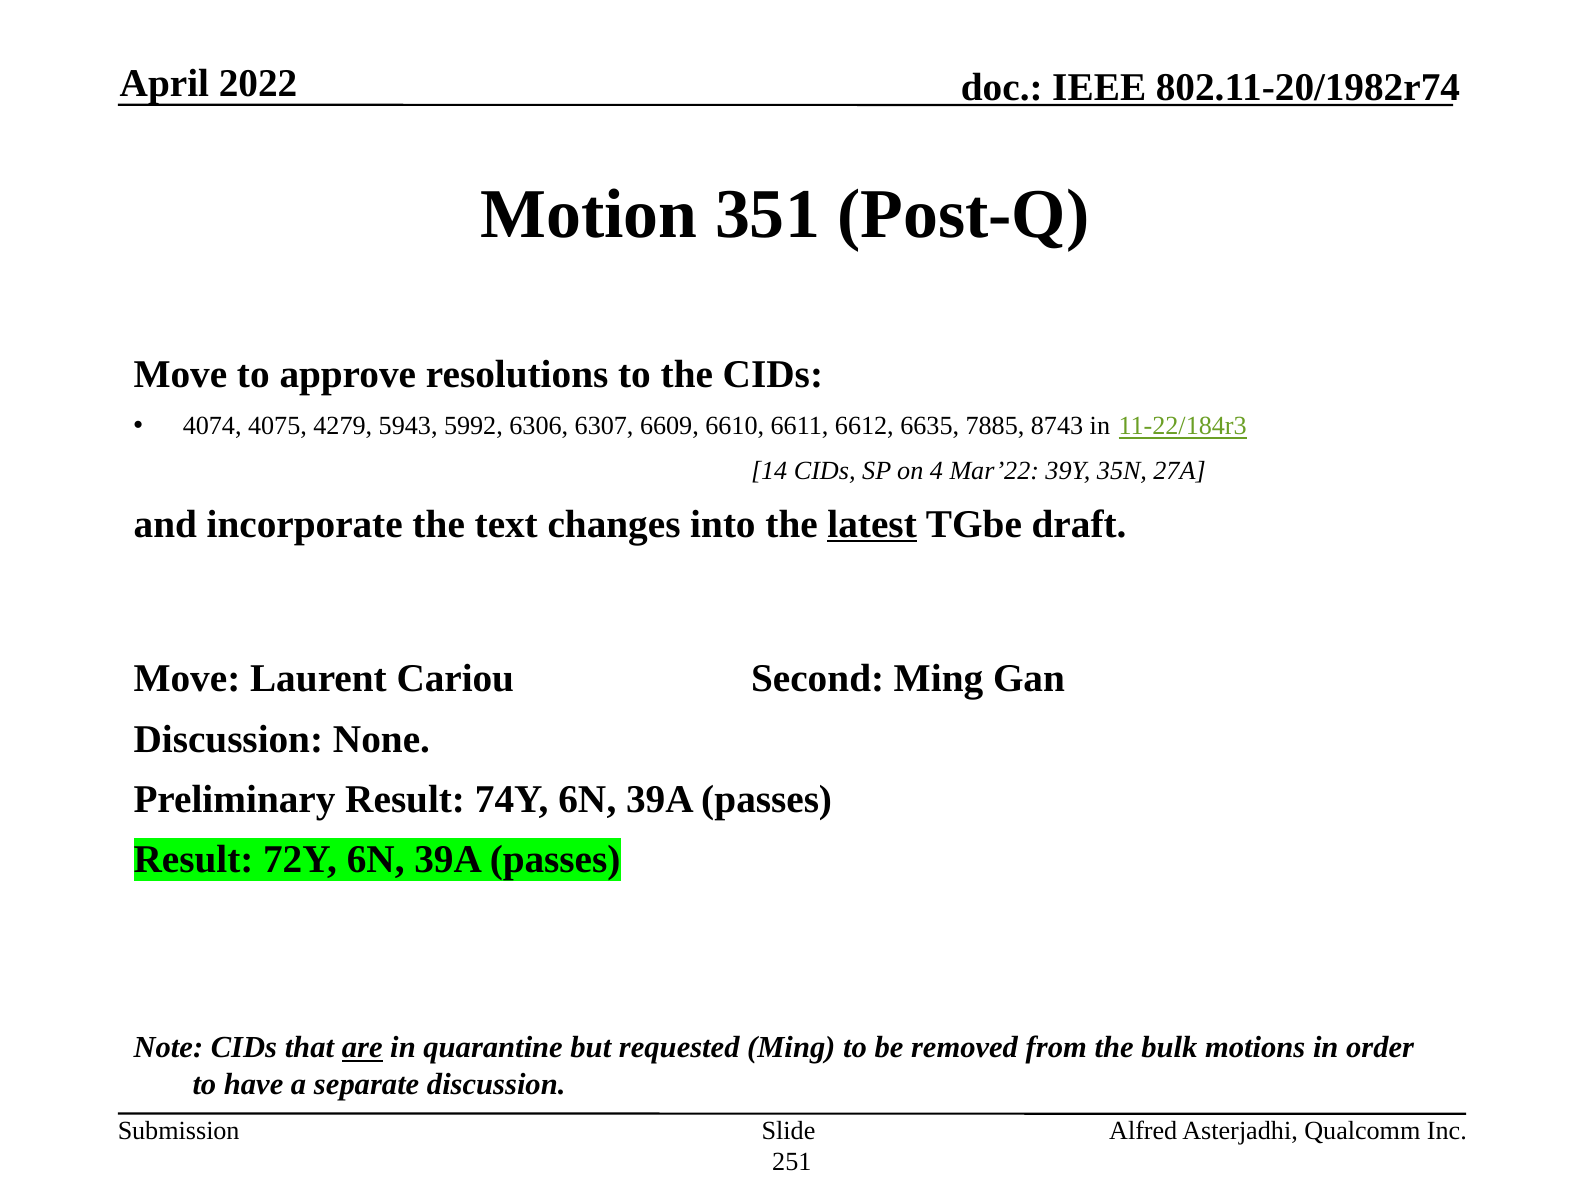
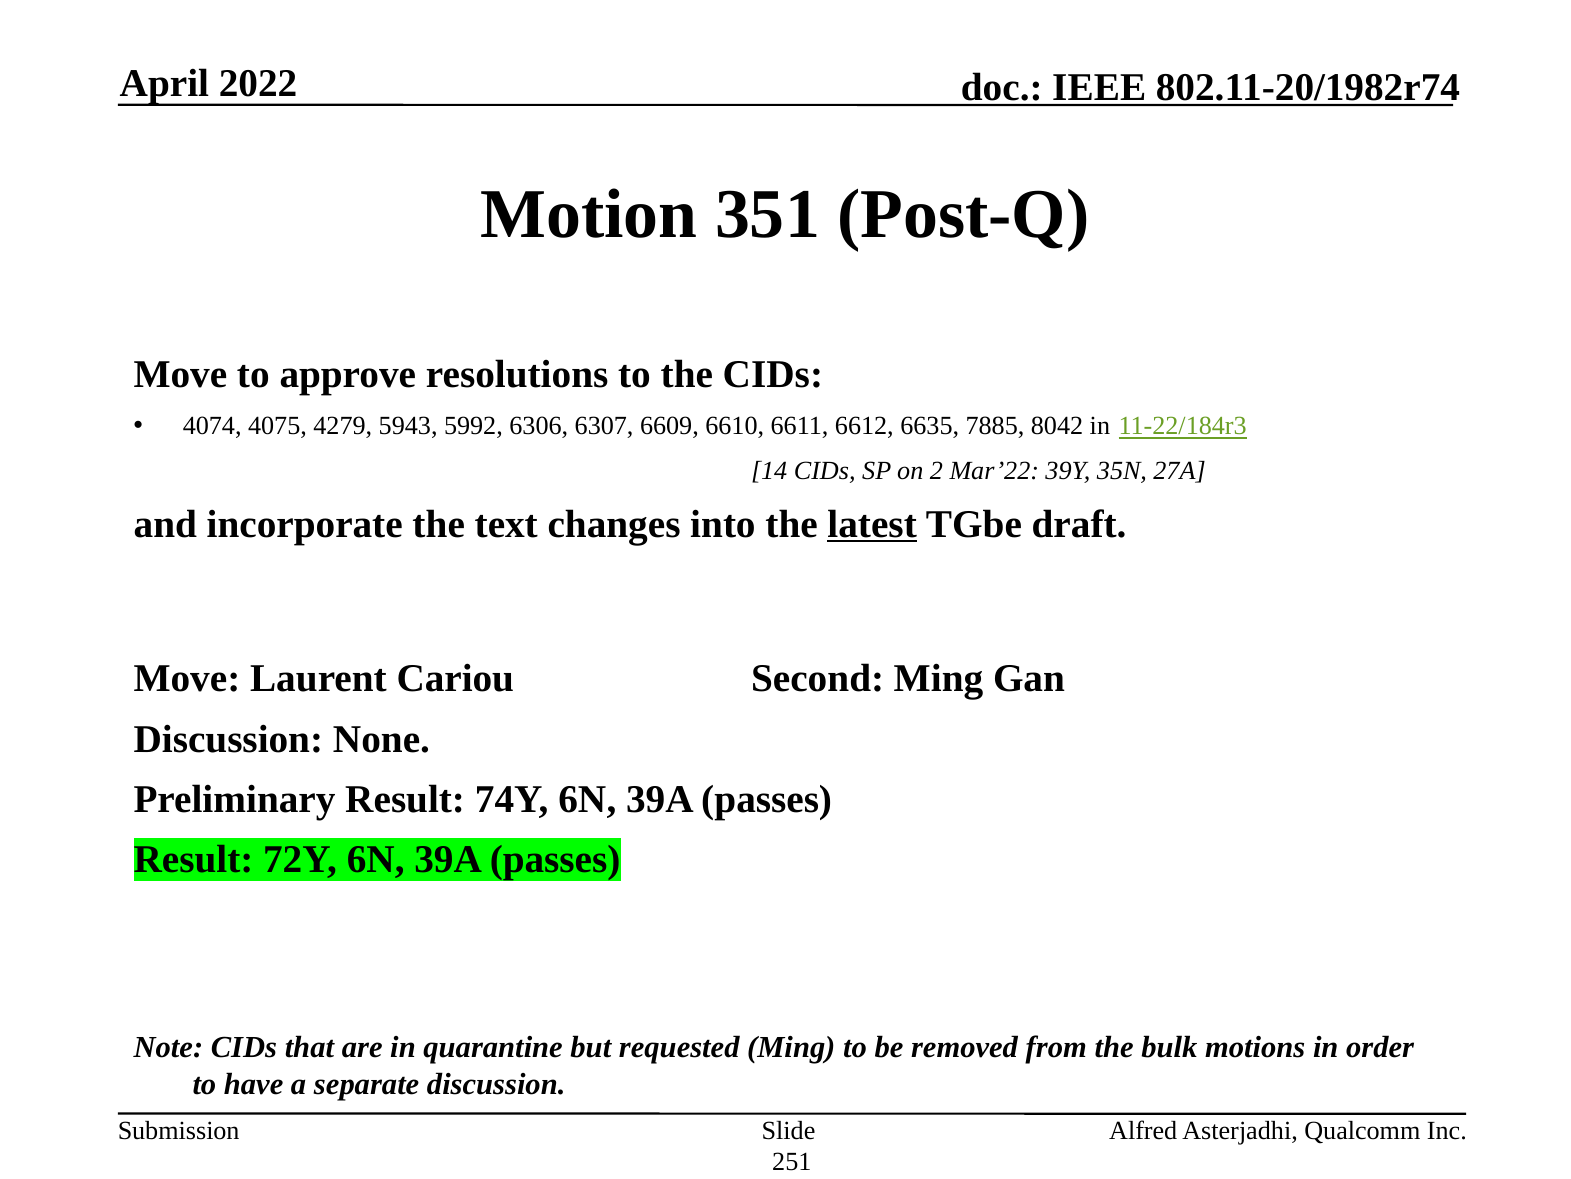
8743: 8743 -> 8042
4: 4 -> 2
are underline: present -> none
